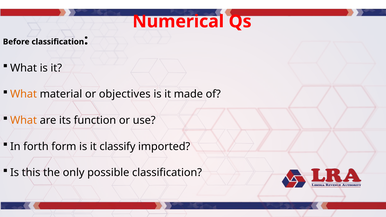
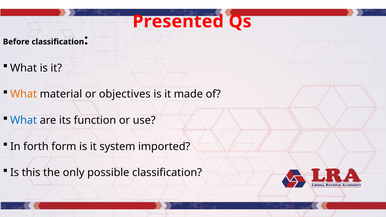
Numerical: Numerical -> Presented
What at (24, 120) colour: orange -> blue
classify: classify -> system
